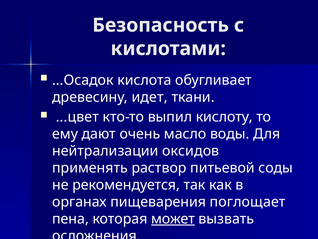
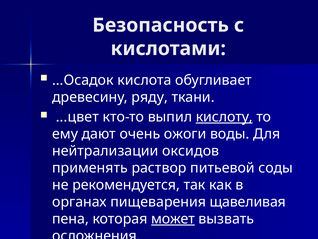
идет: идет -> ряду
кислоту underline: none -> present
масло: масло -> ожоги
поглощает: поглощает -> щавеливая
